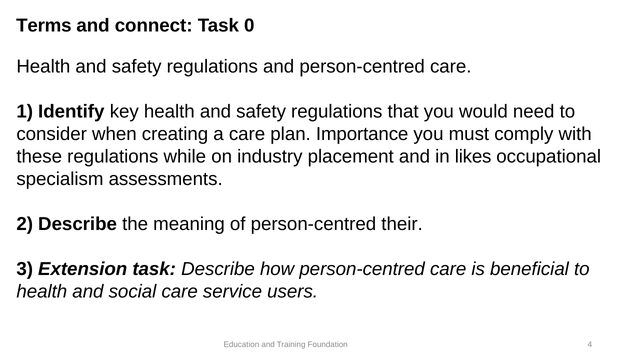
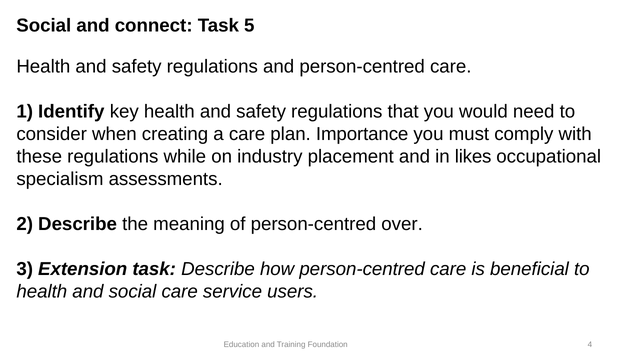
Terms at (44, 25): Terms -> Social
0: 0 -> 5
their: their -> over
